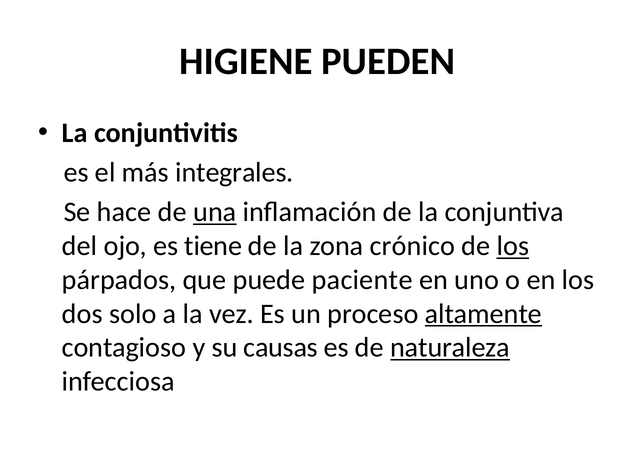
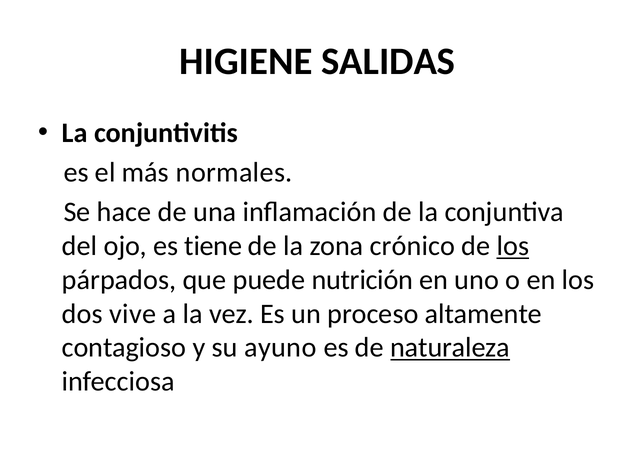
PUEDEN: PUEDEN -> SALIDAS
integrales: integrales -> normales
una underline: present -> none
paciente: paciente -> nutrición
solo: solo -> vive
altamente underline: present -> none
causas: causas -> ayuno
